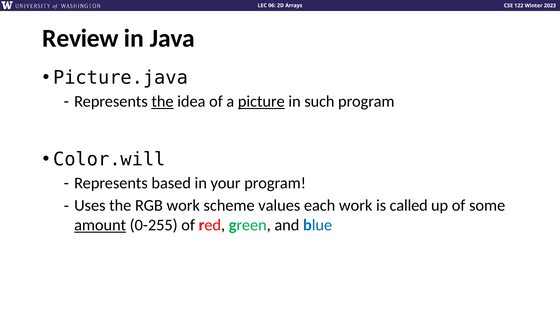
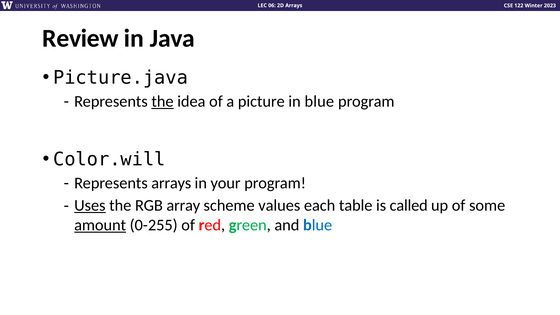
picture underline: present -> none
in such: such -> blue
Represents based: based -> arrays
Uses underline: none -> present
RGB work: work -> array
each work: work -> table
